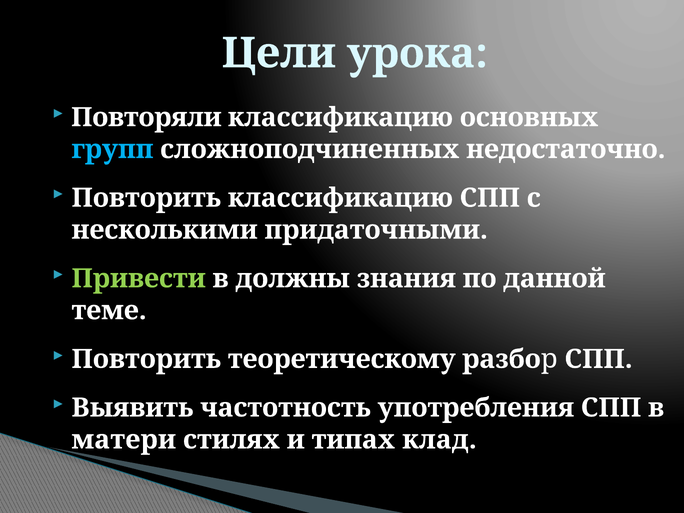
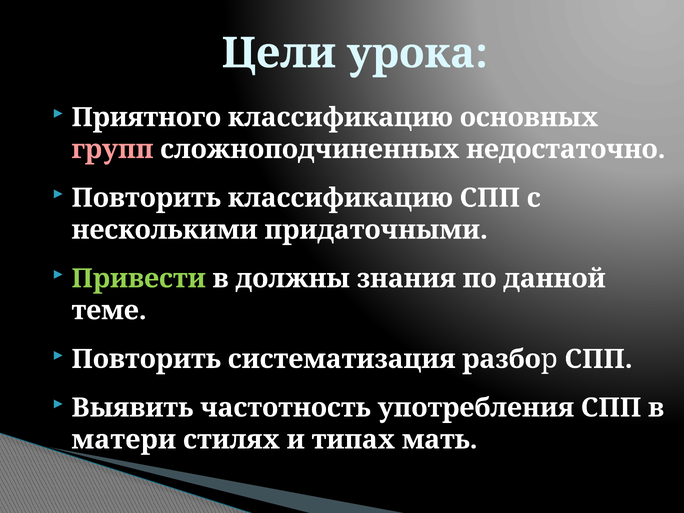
Повторяли: Повторяли -> Приятного
групп colour: light blue -> pink
теоретическому: теоретическому -> систематизация
клад: клад -> мать
